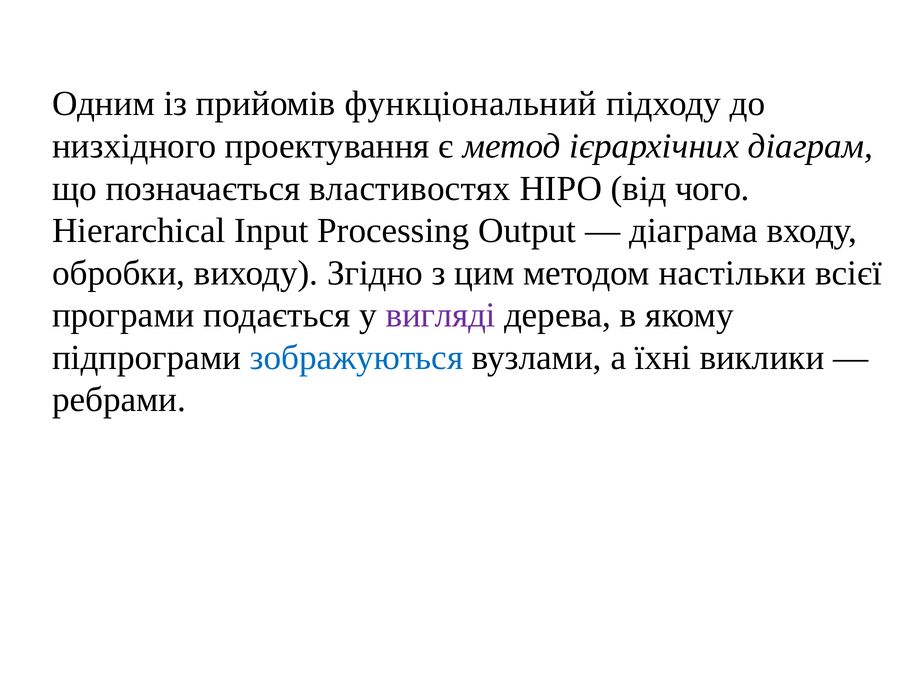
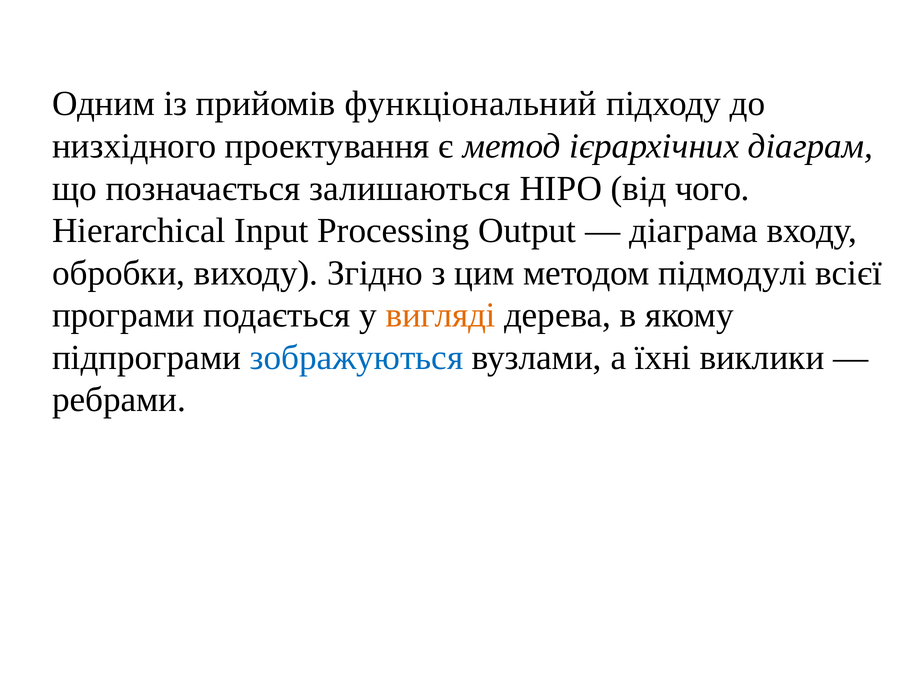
властивостях: властивостях -> залишаються
настільки: настільки -> підмодулі
вигляді colour: purple -> orange
